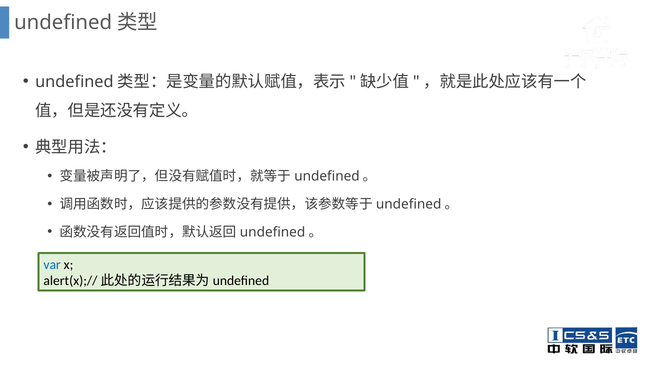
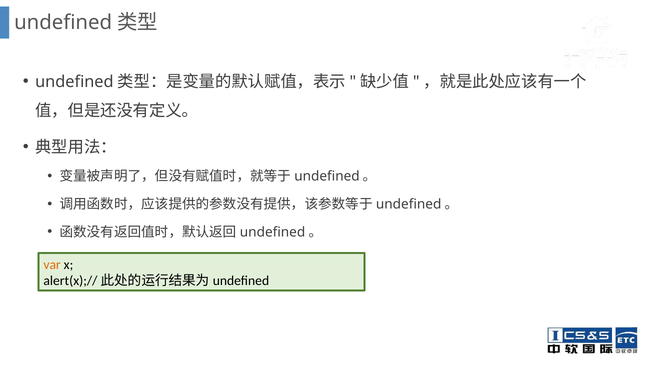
var colour: blue -> orange
